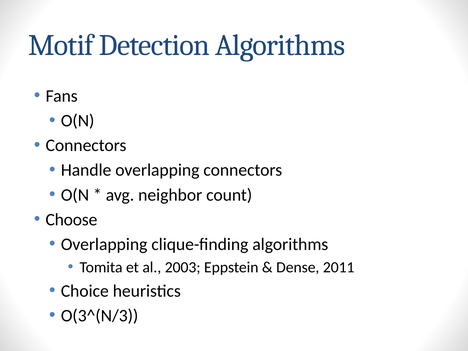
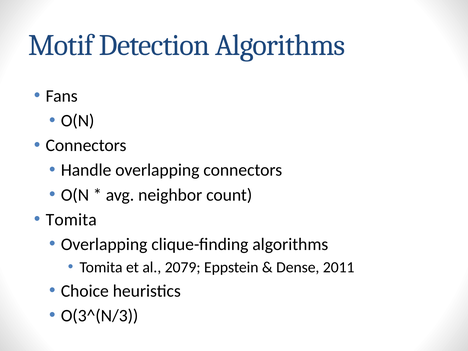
Choose at (71, 220): Choose -> Tomita
2003: 2003 -> 2079
